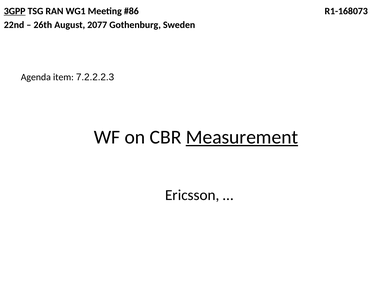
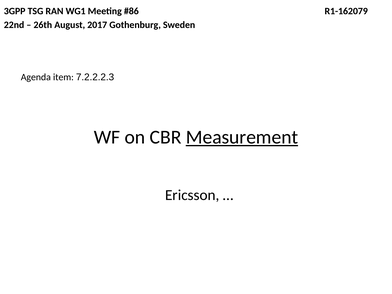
3GPP underline: present -> none
R1-168073: R1-168073 -> R1-162079
2077: 2077 -> 2017
